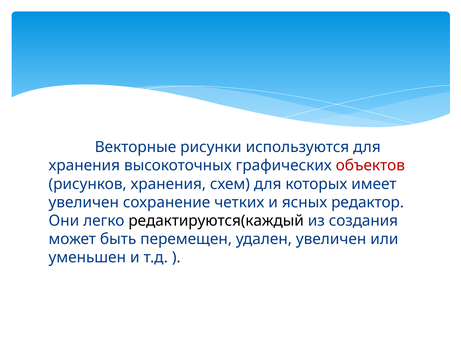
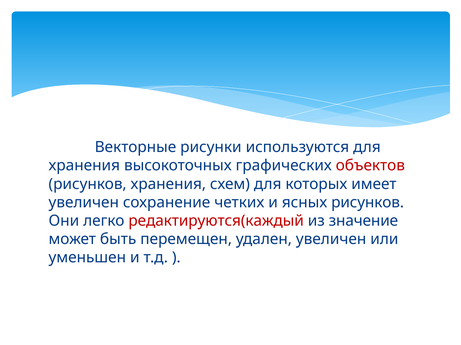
ясных редактор: редактор -> рисунков
редактируются(каждый colour: black -> red
создания: создания -> значение
